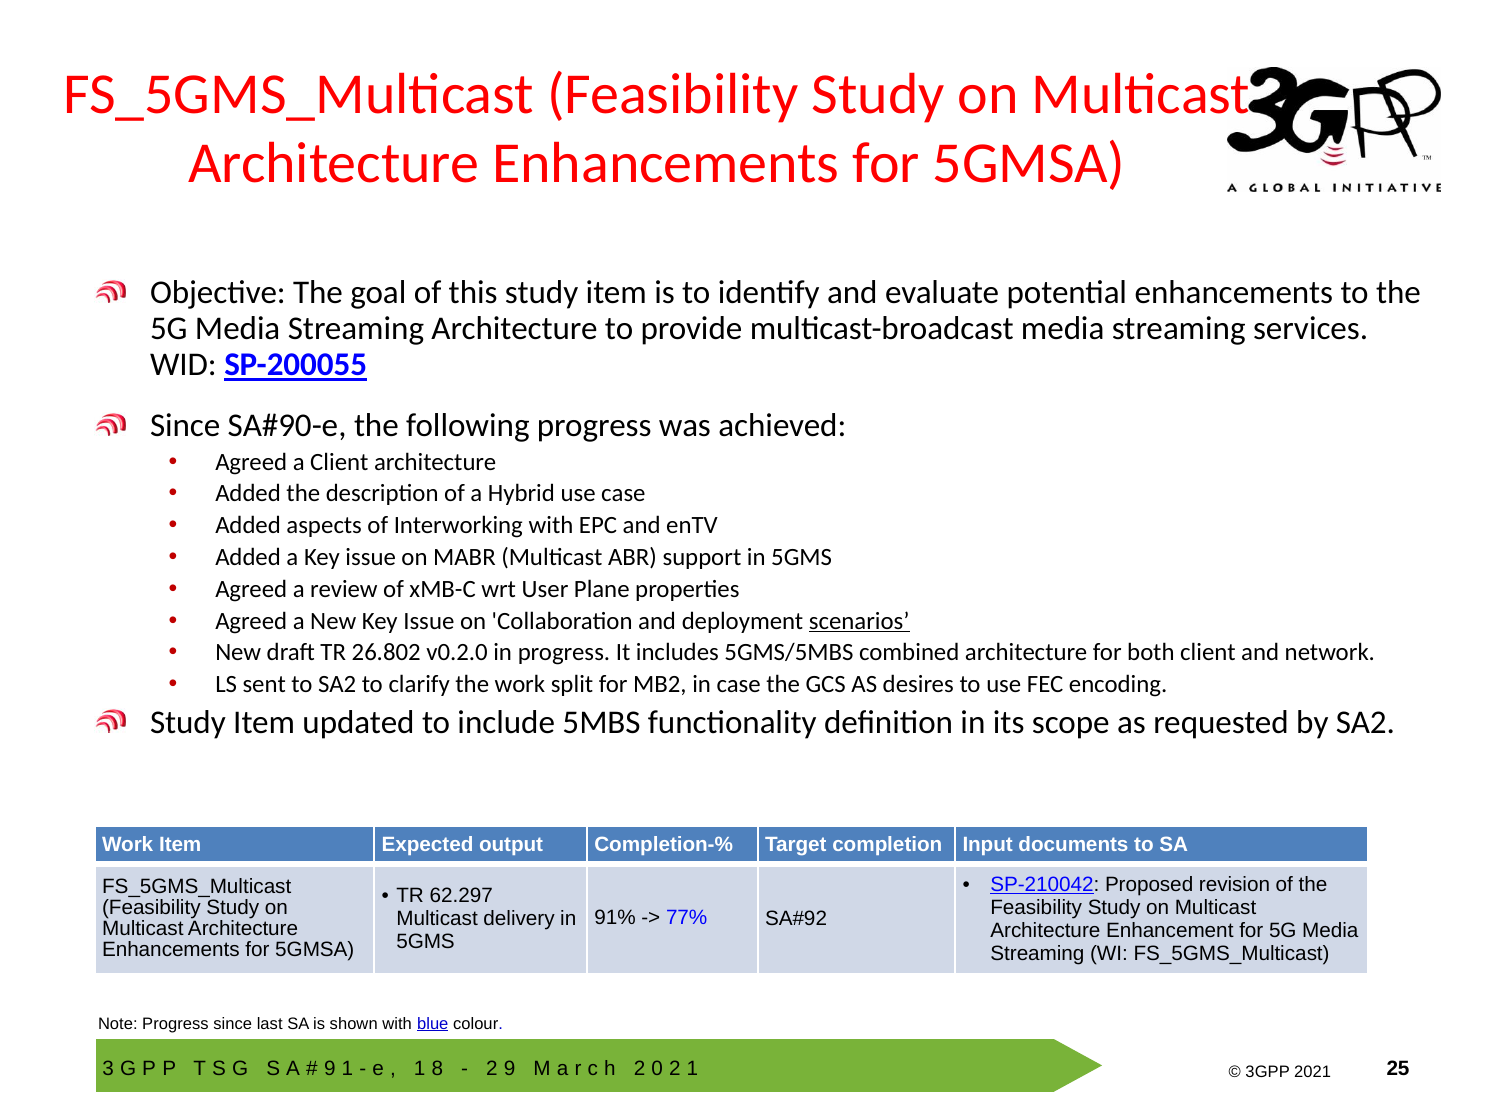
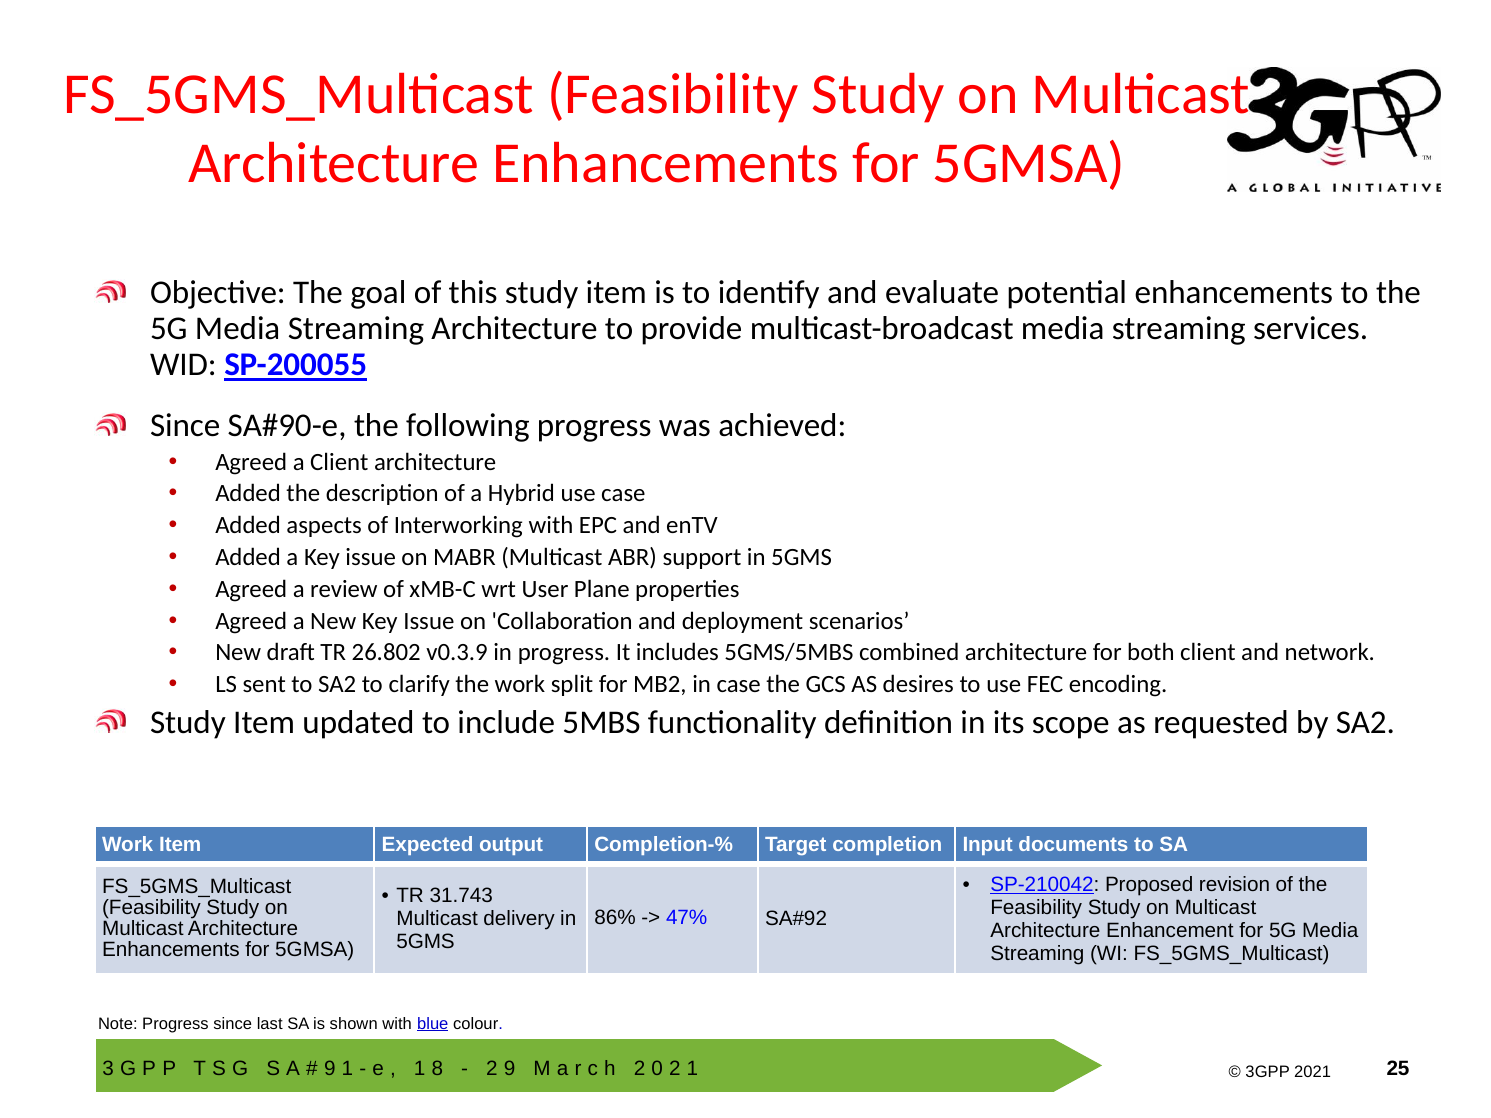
scenarios underline: present -> none
v0.2.0: v0.2.0 -> v0.3.9
62.297: 62.297 -> 31.743
91%: 91% -> 86%
77%: 77% -> 47%
